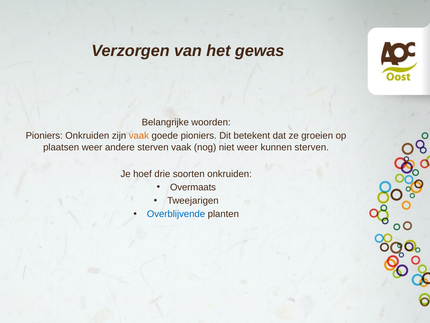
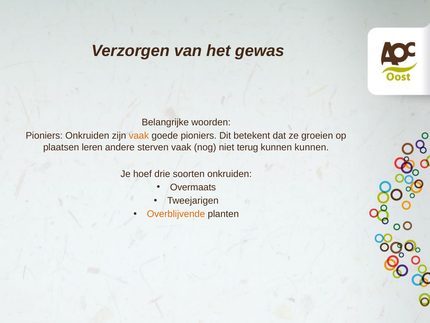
plaatsen weer: weer -> leren
niet weer: weer -> terug
kunnen sterven: sterven -> kunnen
Overblijvende colour: blue -> orange
